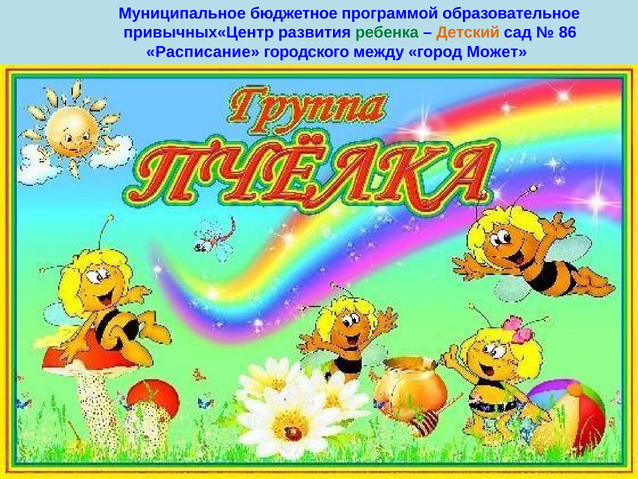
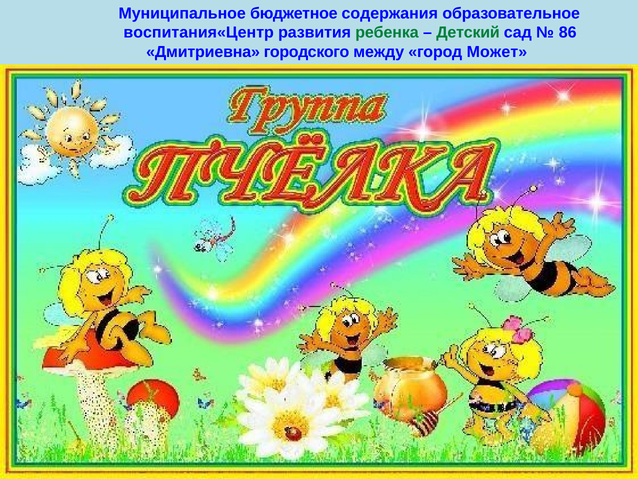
программой: программой -> содержания
привычных«Центр: привычных«Центр -> воспитания«Центр
Детский colour: orange -> green
Расписание: Расписание -> Дмитриевна
